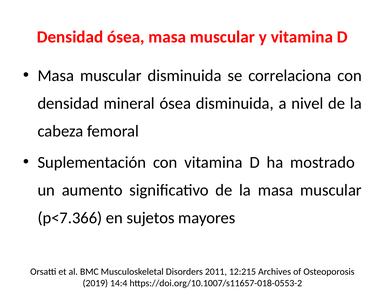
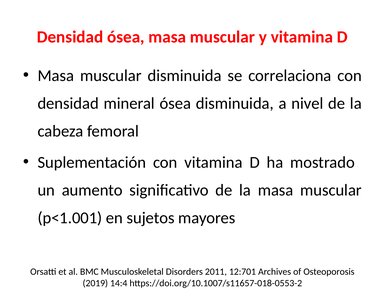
p<7.366: p<7.366 -> p<1.001
12:215: 12:215 -> 12:701
